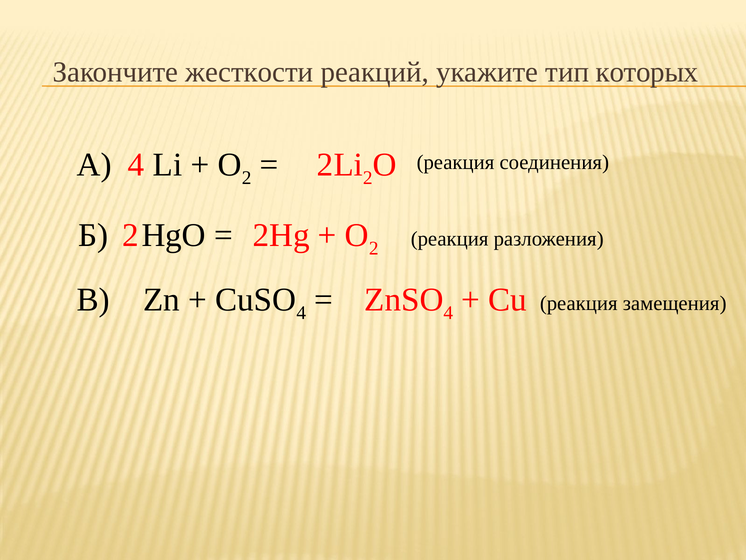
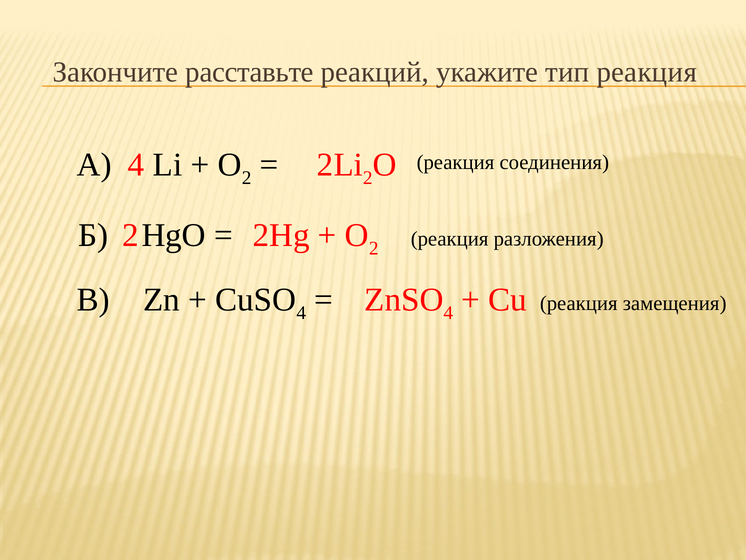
жесткости: жесткости -> расставьте
тип которых: которых -> реакция
